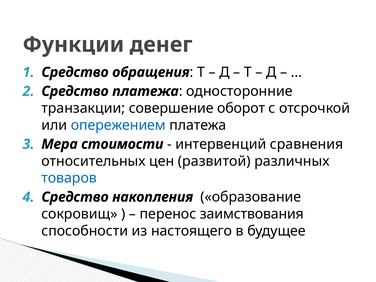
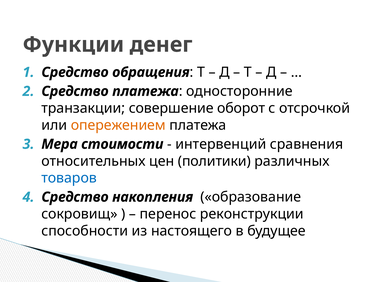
опережением colour: blue -> orange
развитой: развитой -> политики
заимствования: заимствования -> реконструкции
